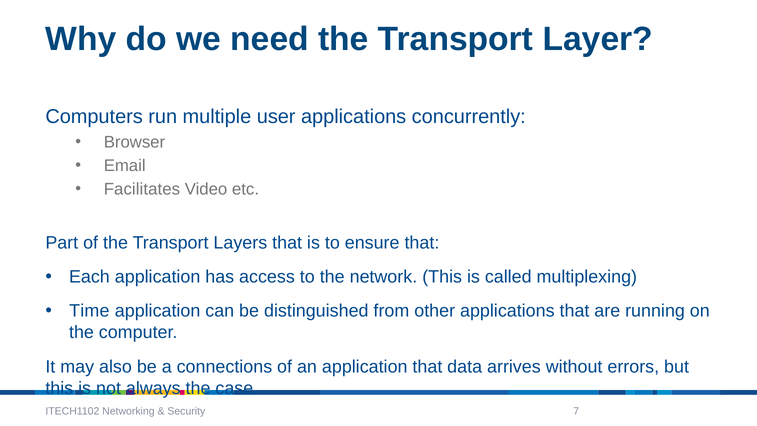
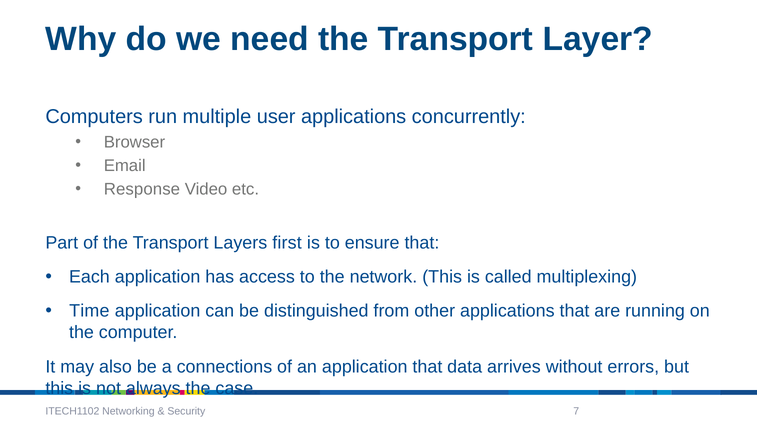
Facilitates: Facilitates -> Response
Layers that: that -> first
